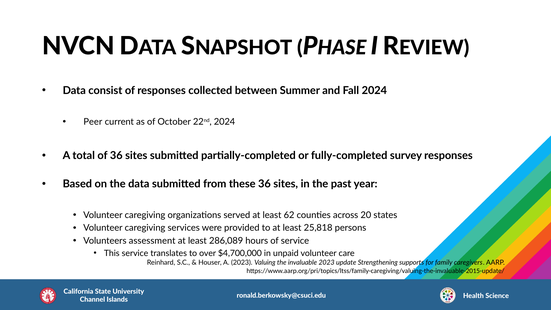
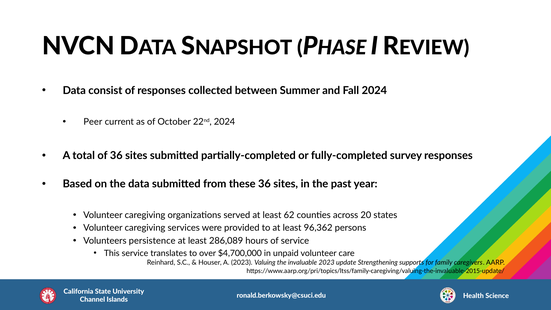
25,818: 25,818 -> 96,362
assessment: assessment -> persistence
